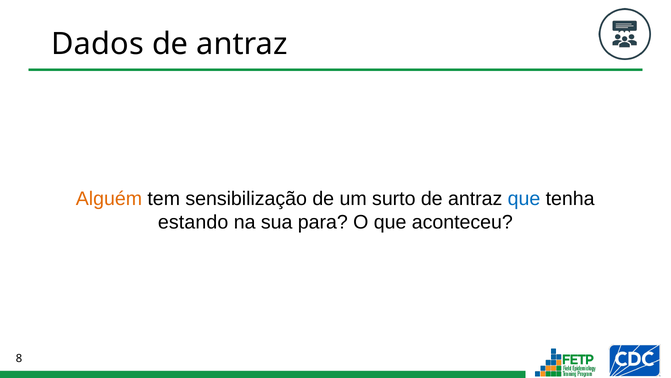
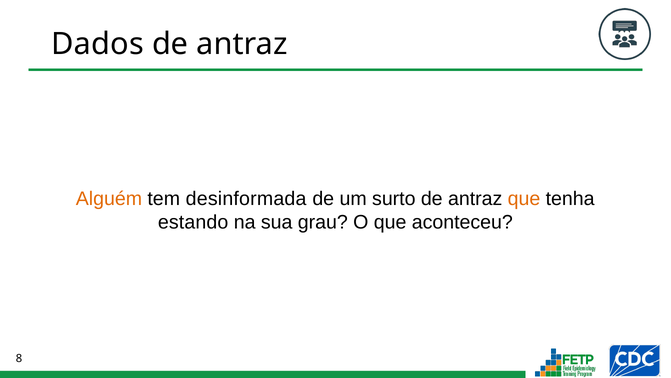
sensibilização: sensibilização -> desinformada
que at (524, 199) colour: blue -> orange
para: para -> grau
